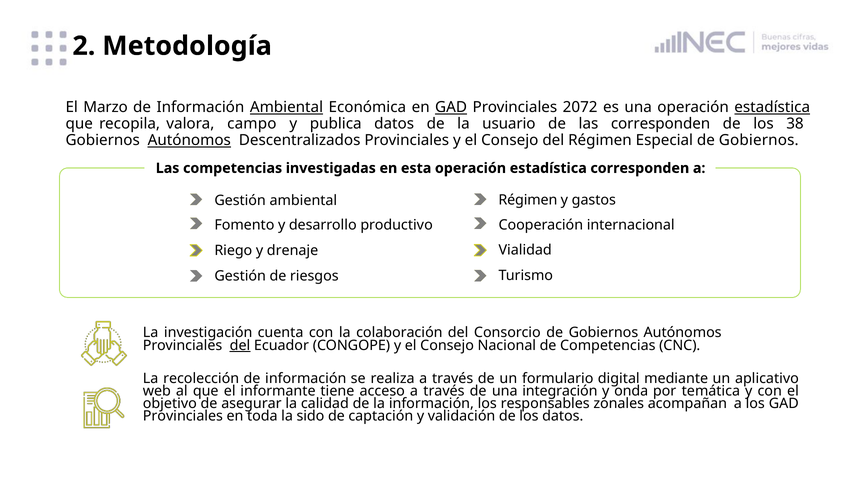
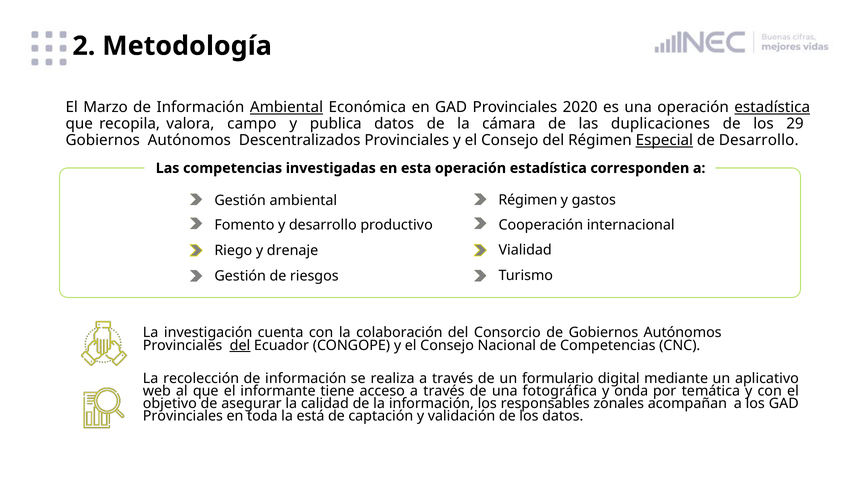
GAD at (451, 107) underline: present -> none
2072: 2072 -> 2020
usuario: usuario -> cámara
las corresponden: corresponden -> duplicaciones
38: 38 -> 29
Autónomos at (189, 140) underline: present -> none
Especial underline: none -> present
Gobiernos at (759, 140): Gobiernos -> Desarrollo
integración: integración -> fotográfica
sido: sido -> está
